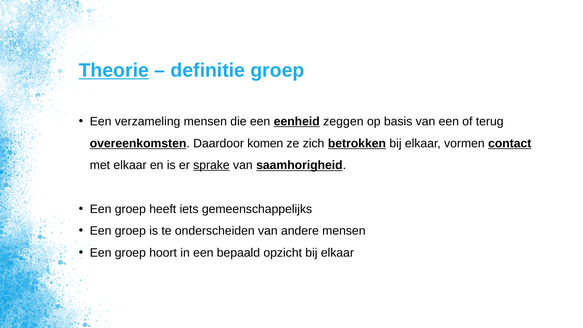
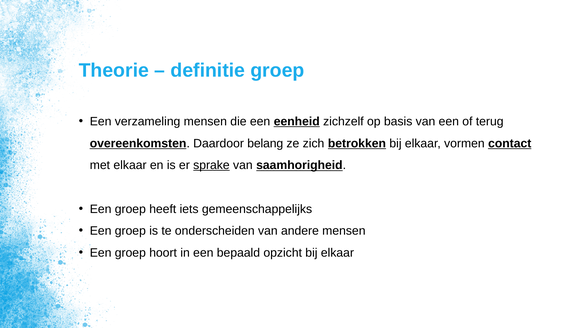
Theorie underline: present -> none
zeggen: zeggen -> zichzelf
komen: komen -> belang
